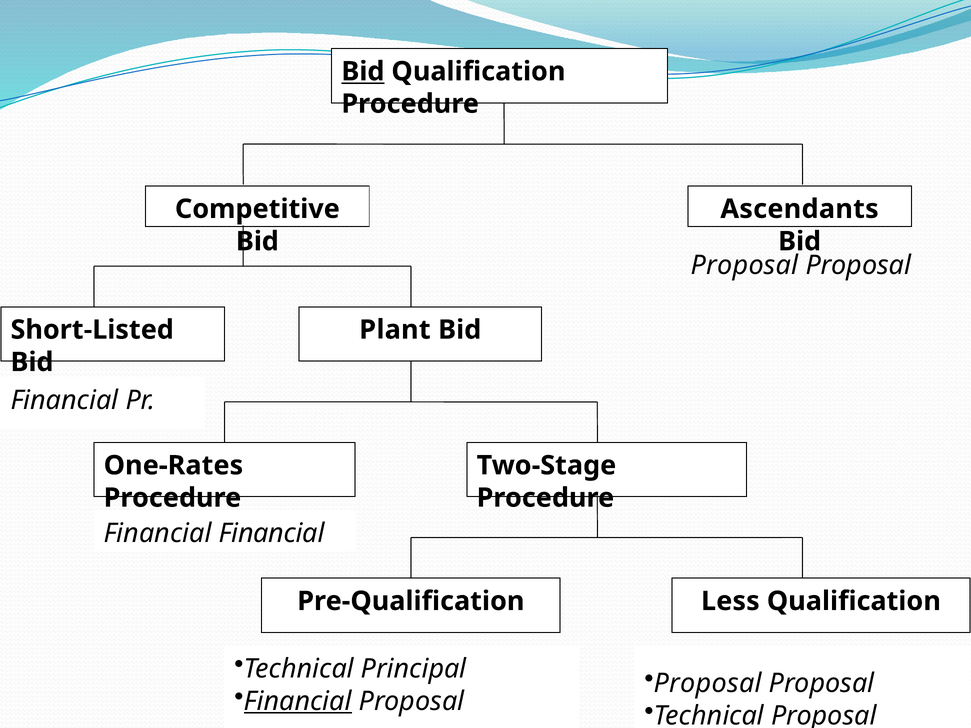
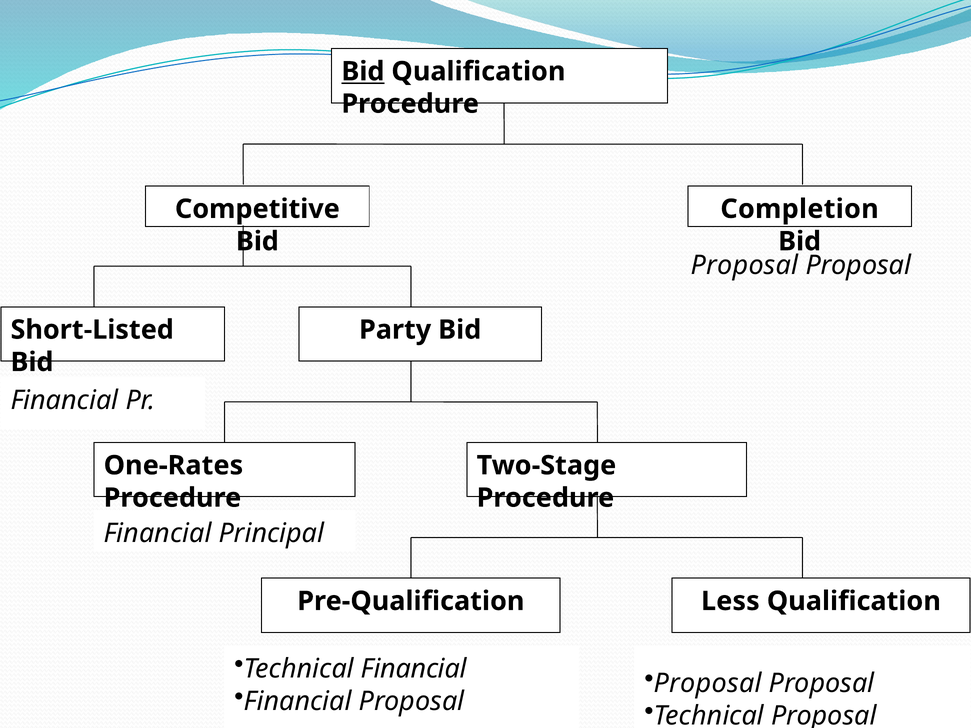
Ascendants: Ascendants -> Completion
Plant: Plant -> Party
Financial at (272, 533): Financial -> Principal
Technical Principal: Principal -> Financial
Financial at (298, 701) underline: present -> none
